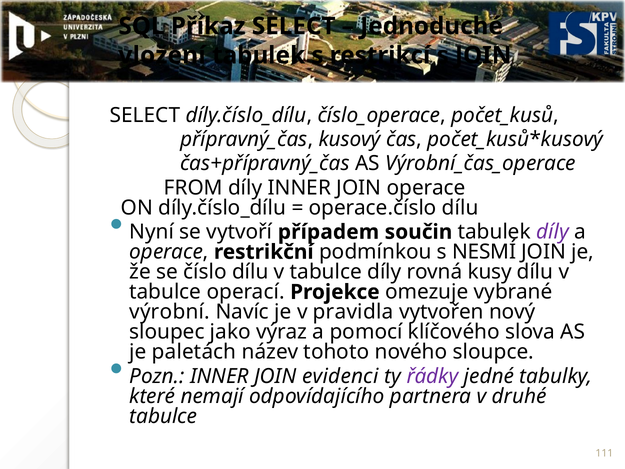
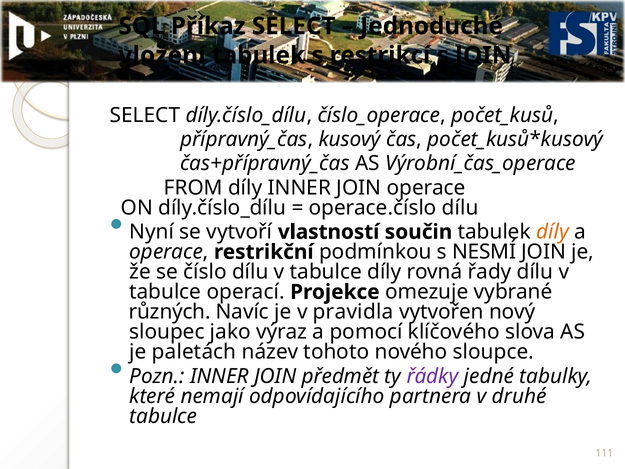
případem: případem -> vlastností
díly at (553, 232) colour: purple -> orange
kusy: kusy -> řady
výrobní: výrobní -> různých
evidenci: evidenci -> předmět
